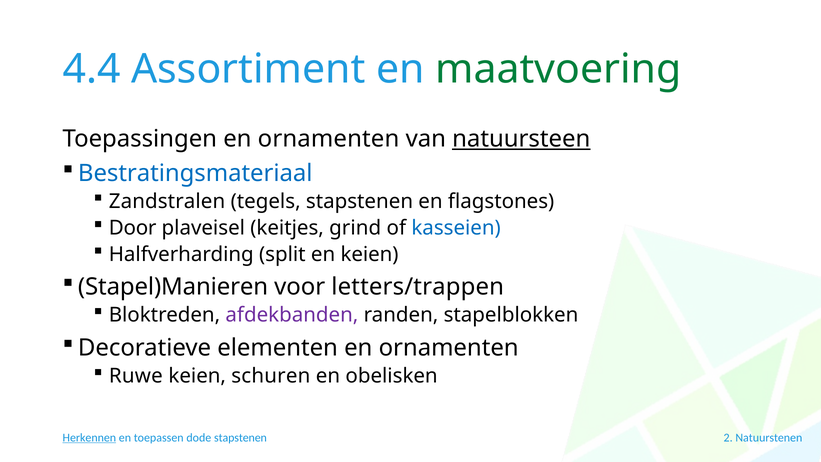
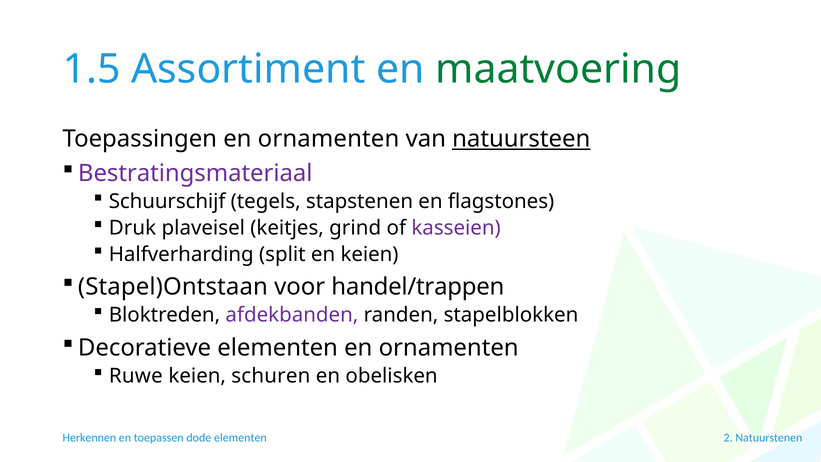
4.4: 4.4 -> 1.5
Bestratingsmateriaal colour: blue -> purple
Zandstralen: Zandstralen -> Schuurschijf
Door: Door -> Druk
kasseien colour: blue -> purple
Stapel)Manieren: Stapel)Manieren -> Stapel)Ontstaan
letters/trappen: letters/trappen -> handel/trappen
Herkennen underline: present -> none
dode stapstenen: stapstenen -> elementen
